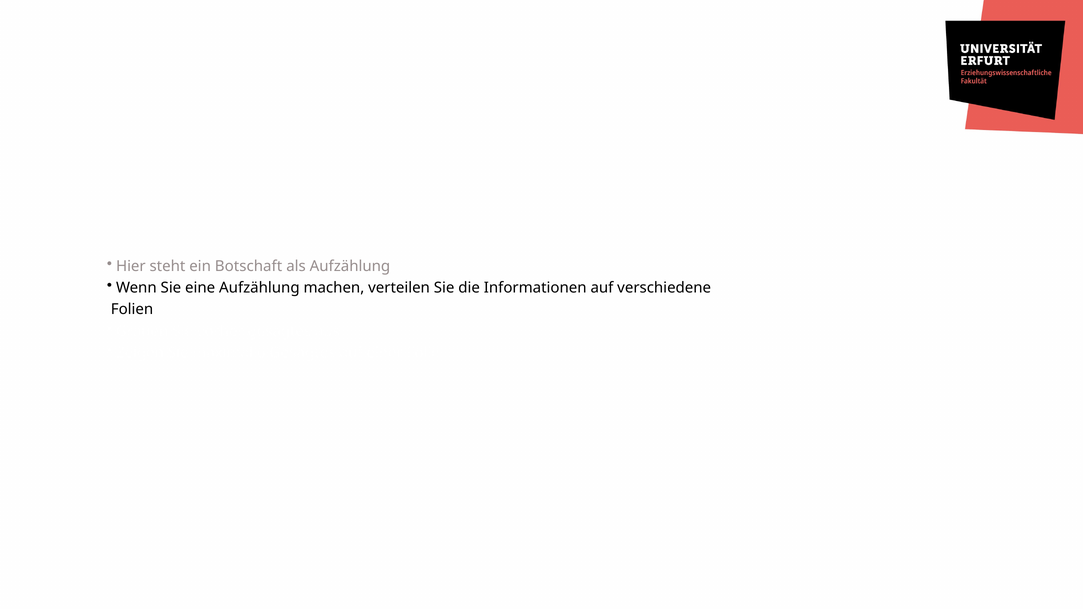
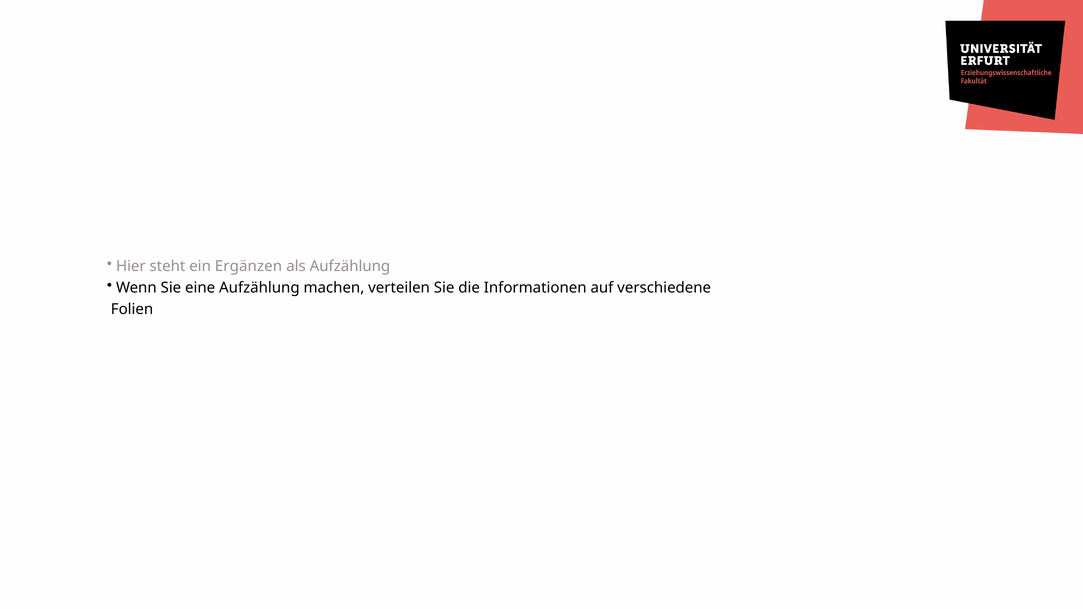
Botschaft: Botschaft -> Ergänzen
